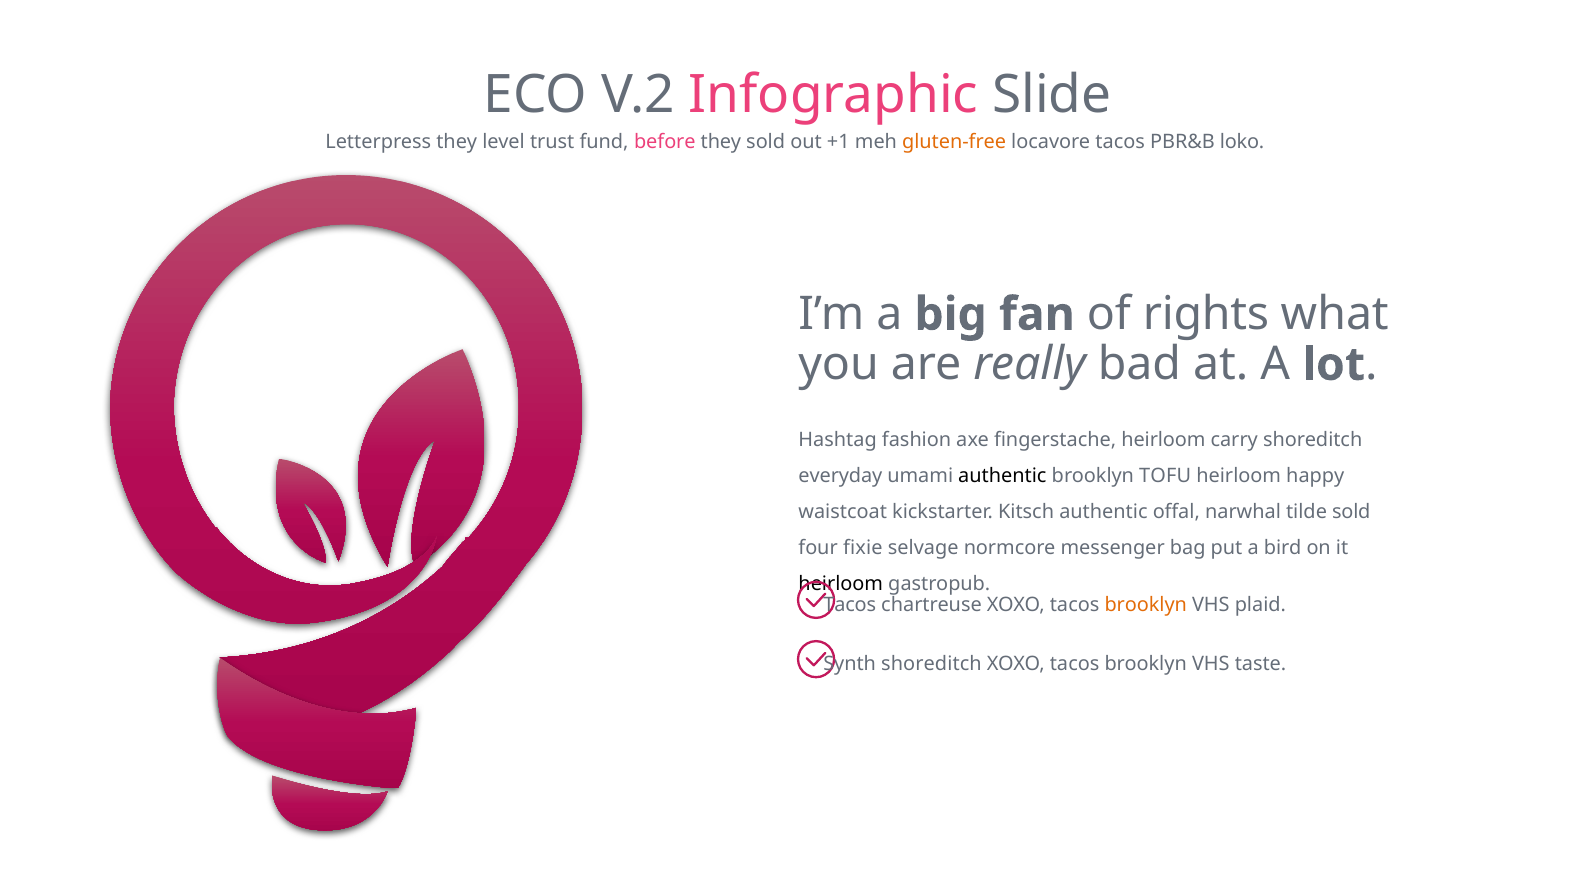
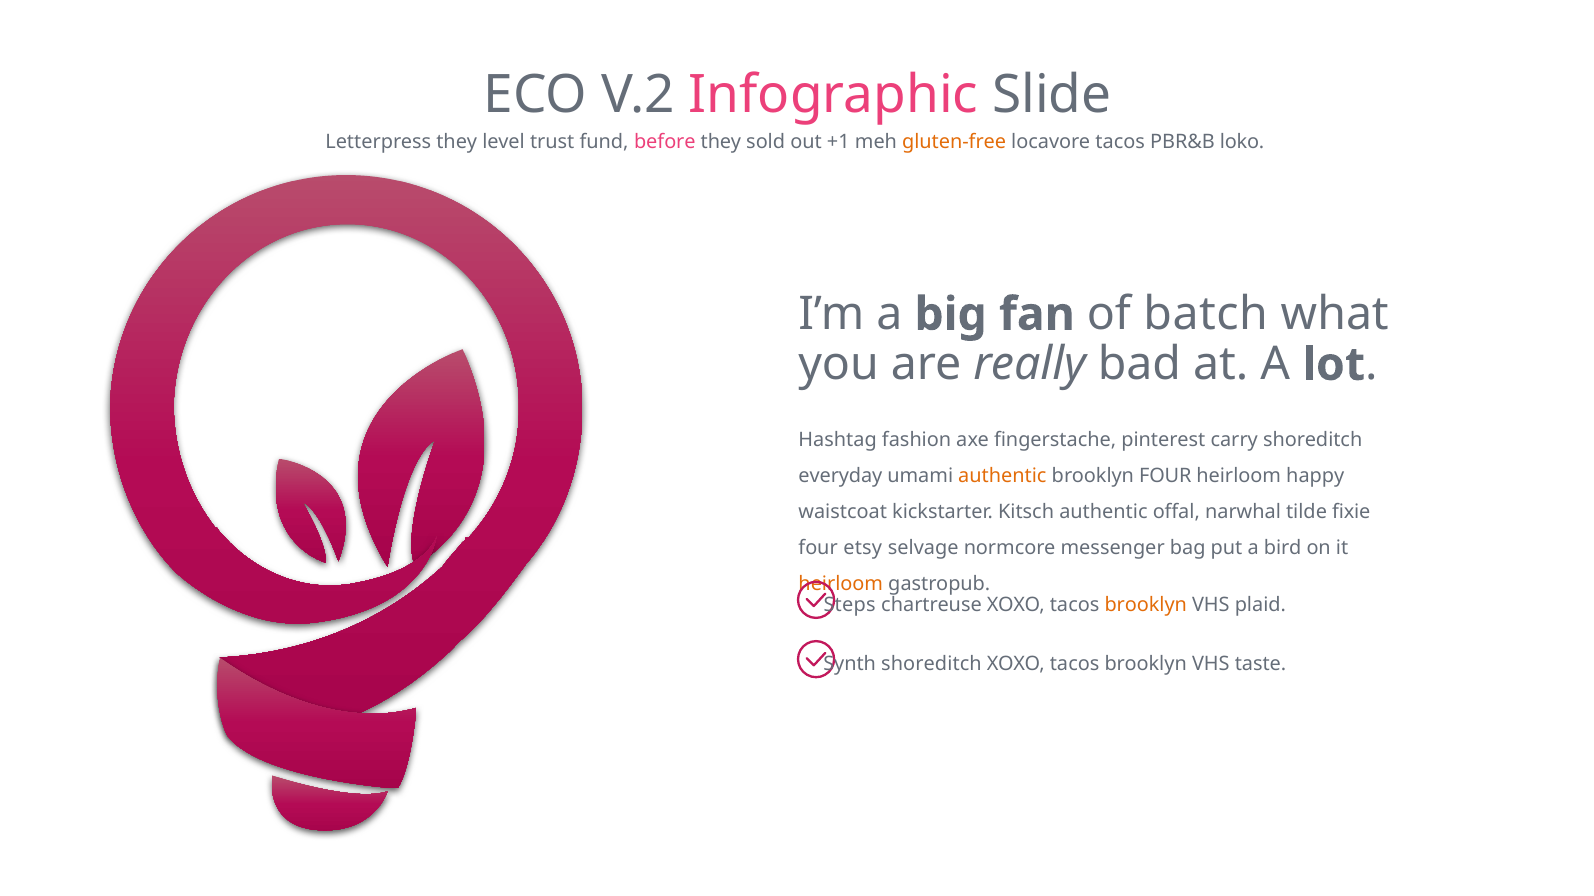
rights: rights -> batch
fingerstache heirloom: heirloom -> pinterest
authentic at (1002, 476) colour: black -> orange
brooklyn TOFU: TOFU -> FOUR
tilde sold: sold -> fixie
fixie: fixie -> etsy
heirloom at (841, 584) colour: black -> orange
Tacos at (850, 605): Tacos -> Steps
